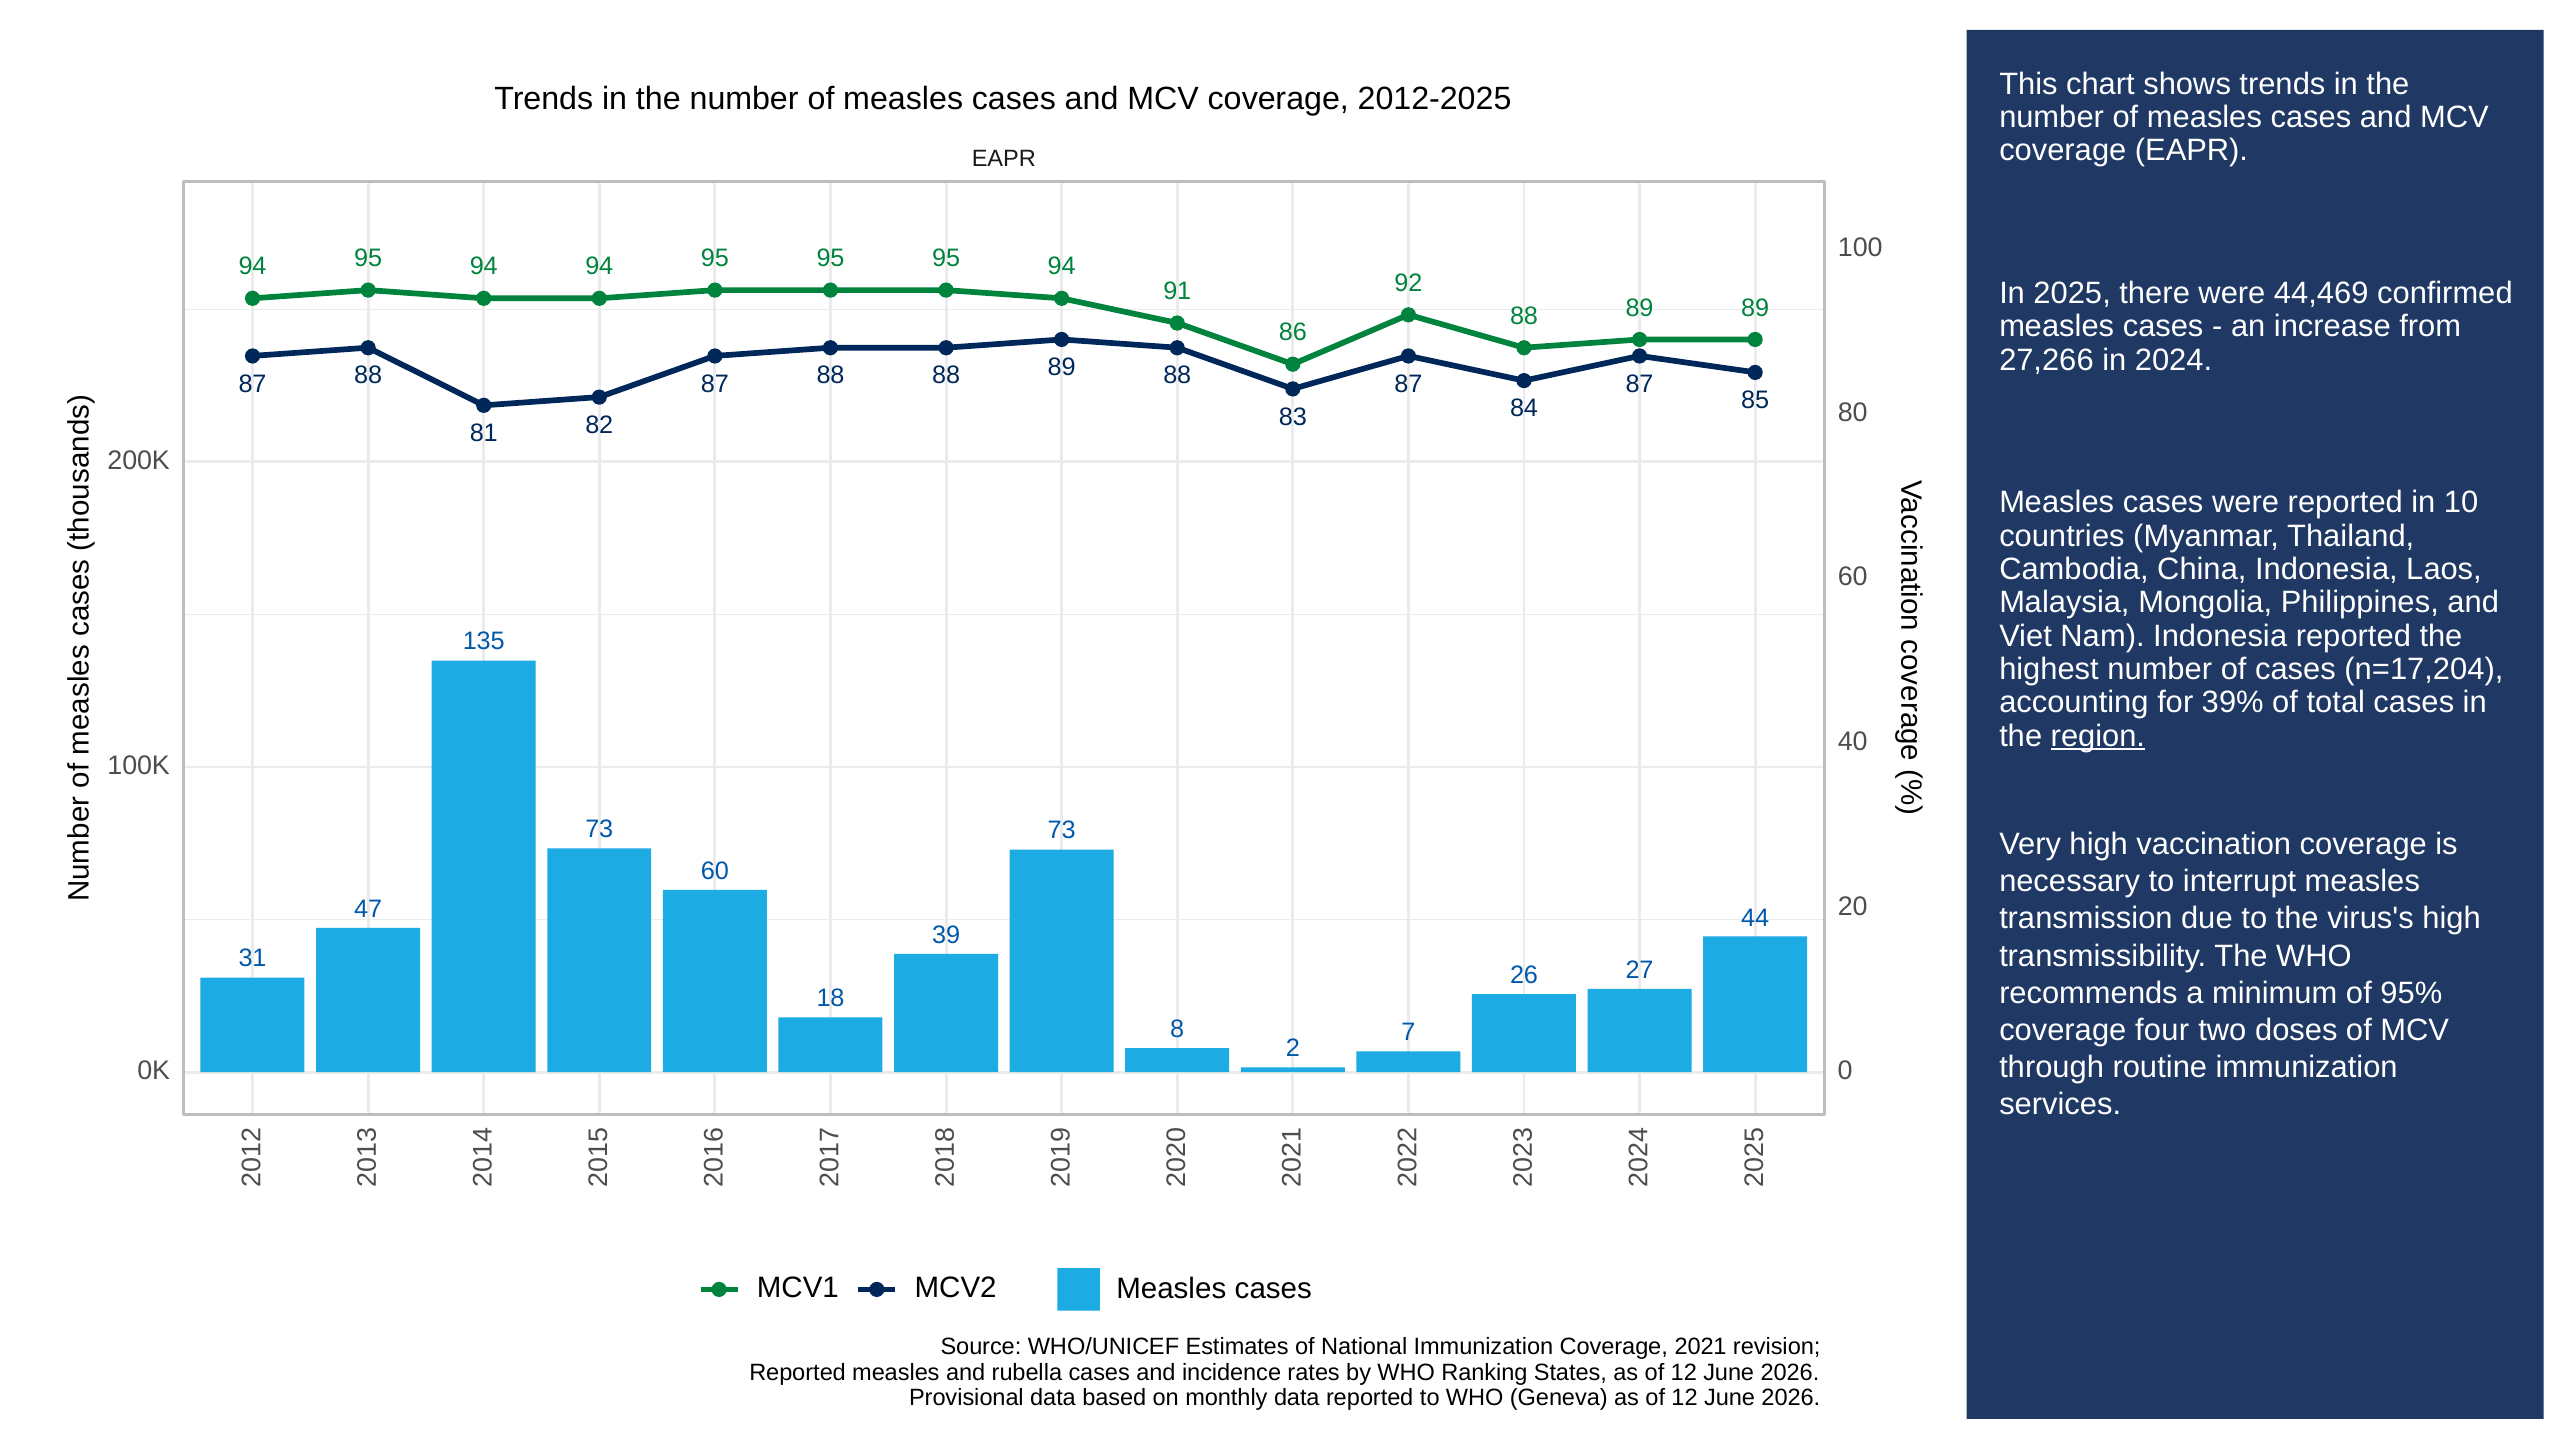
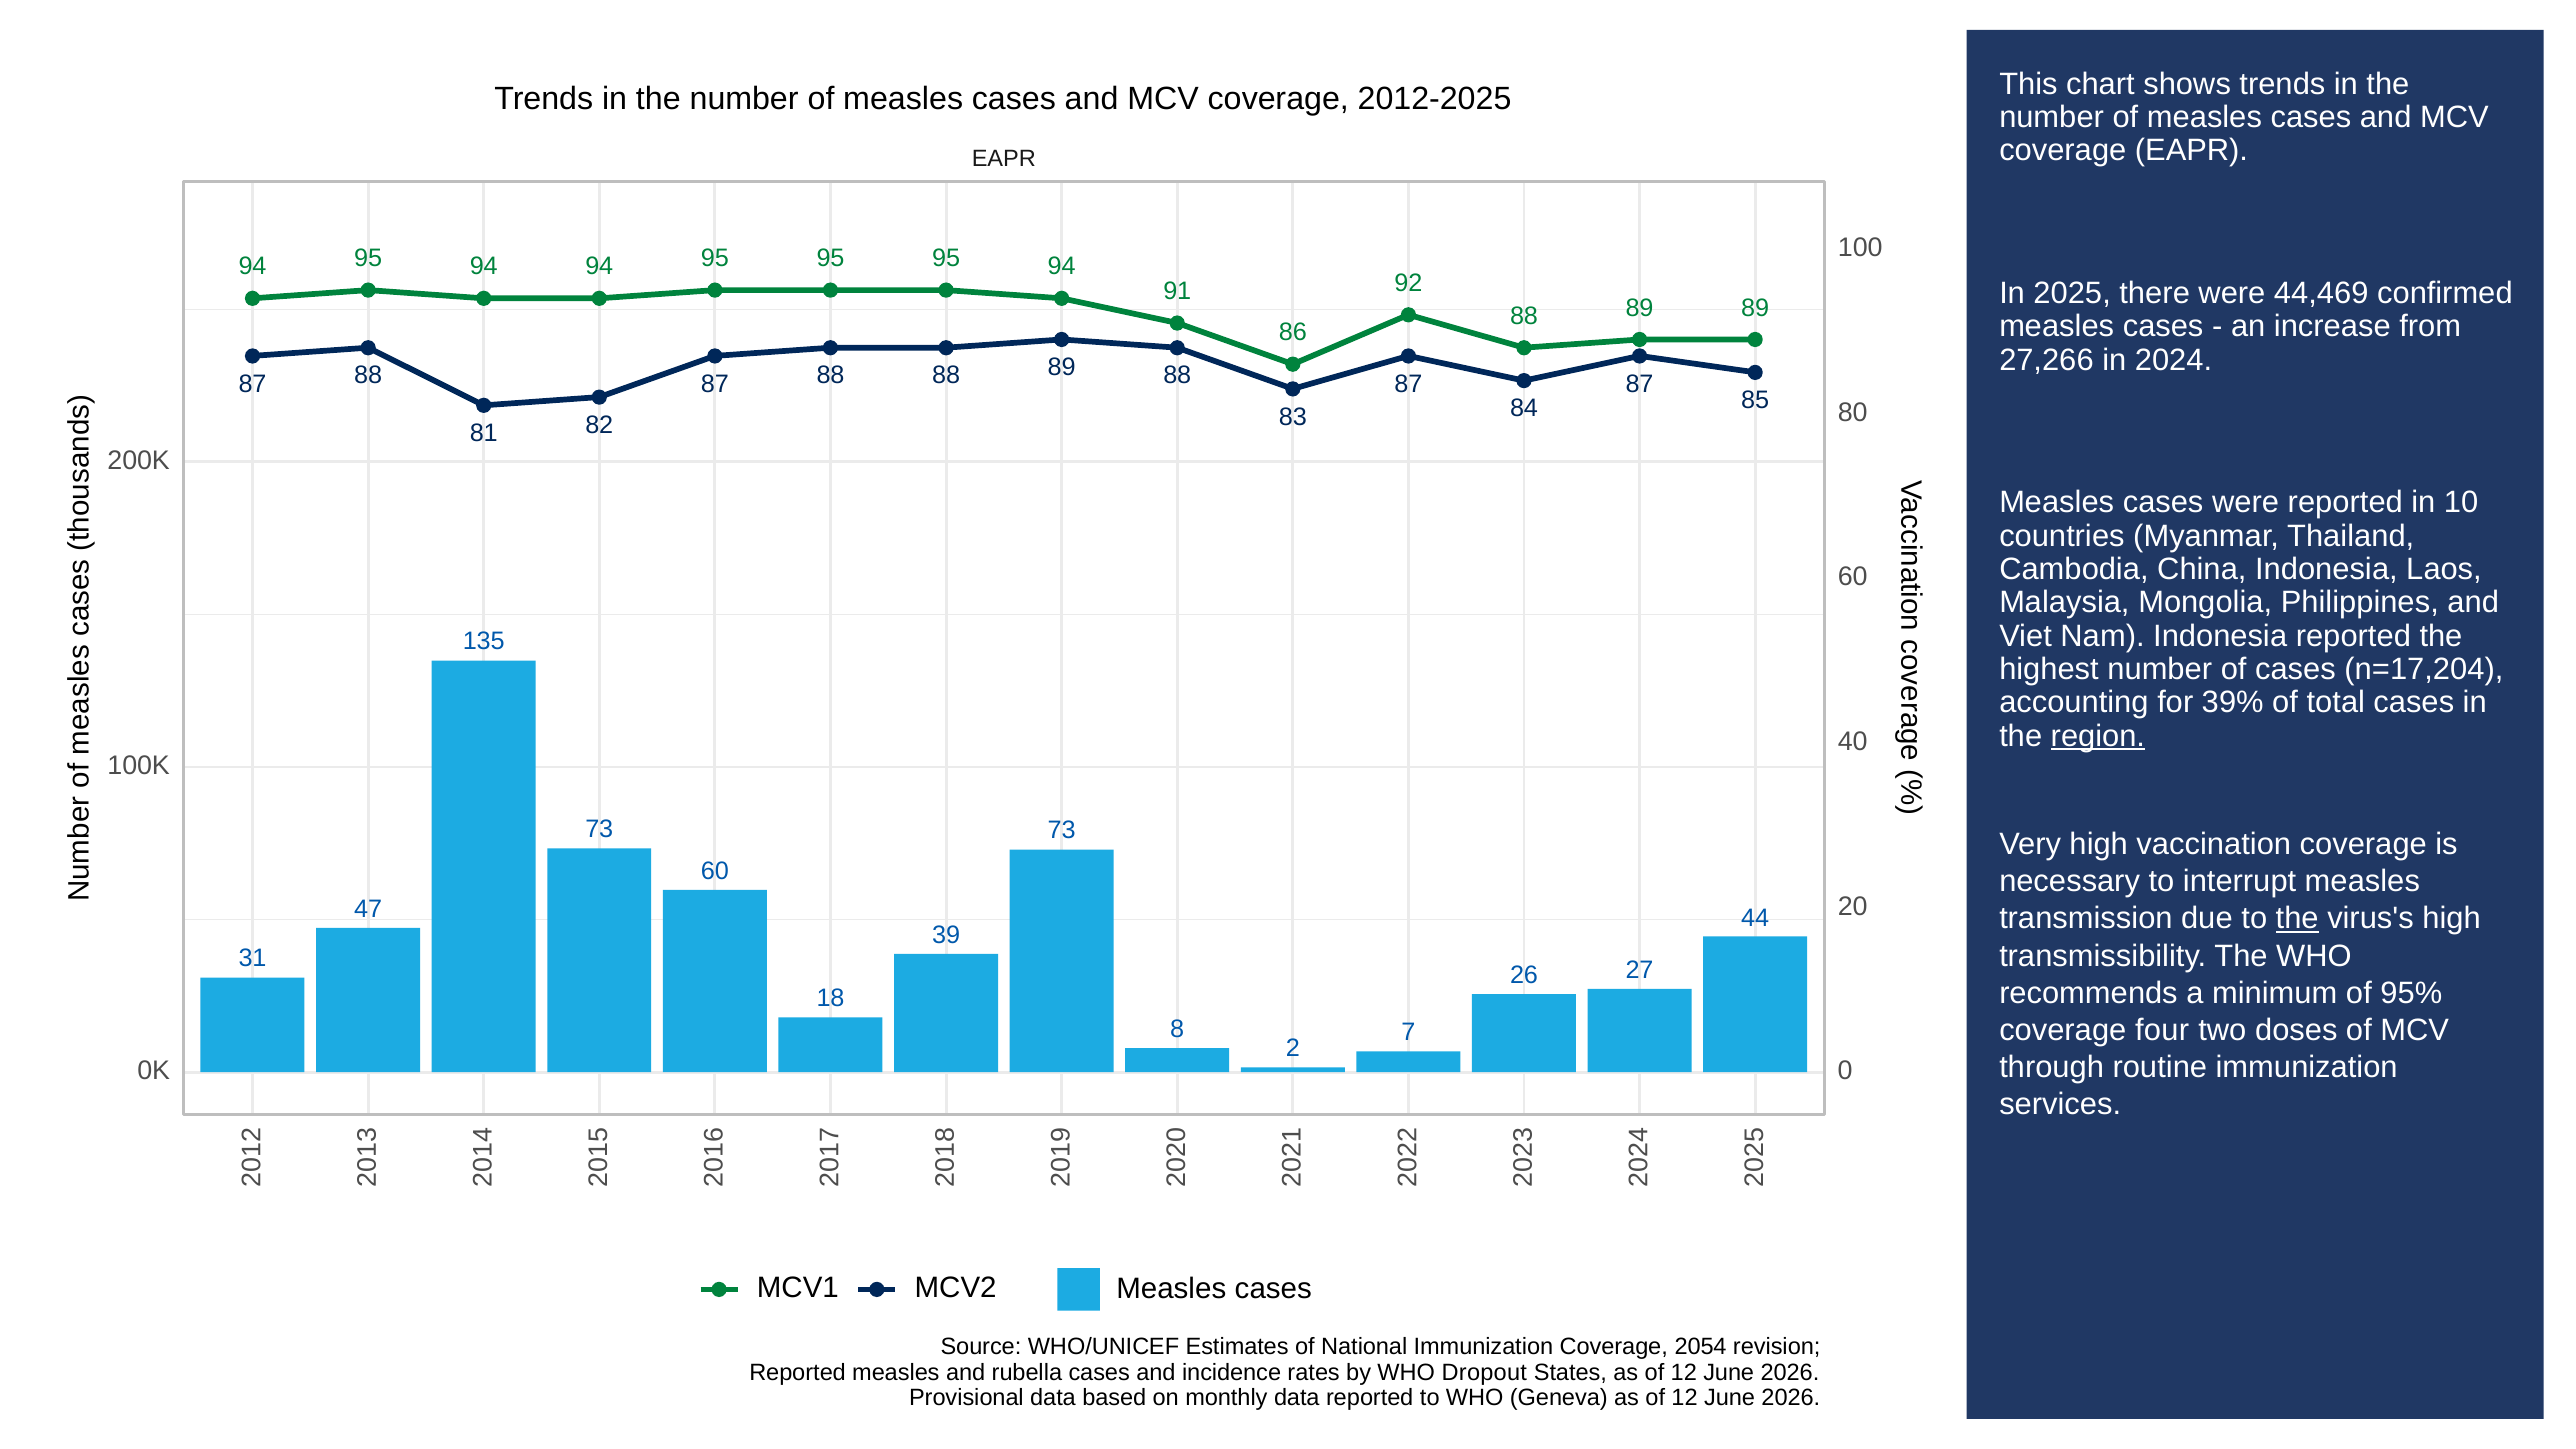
the at (2297, 919) underline: none -> present
2021: 2021 -> 2054
Ranking: Ranking -> Dropout
